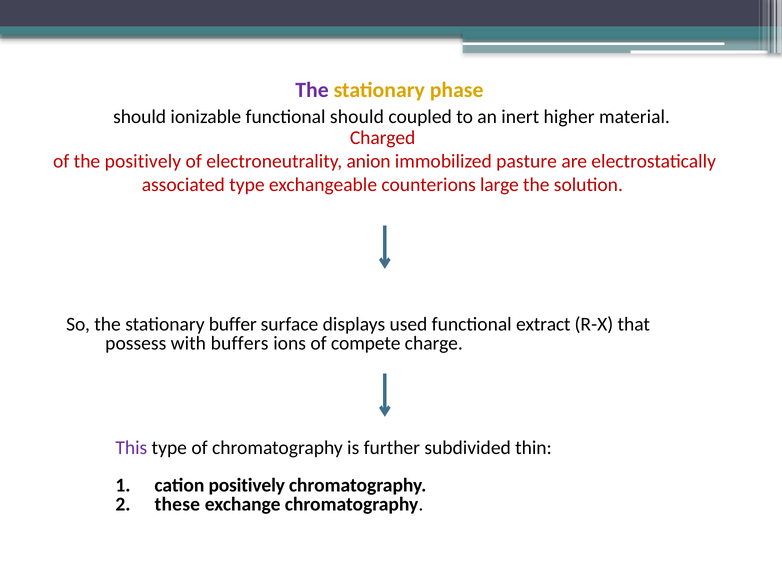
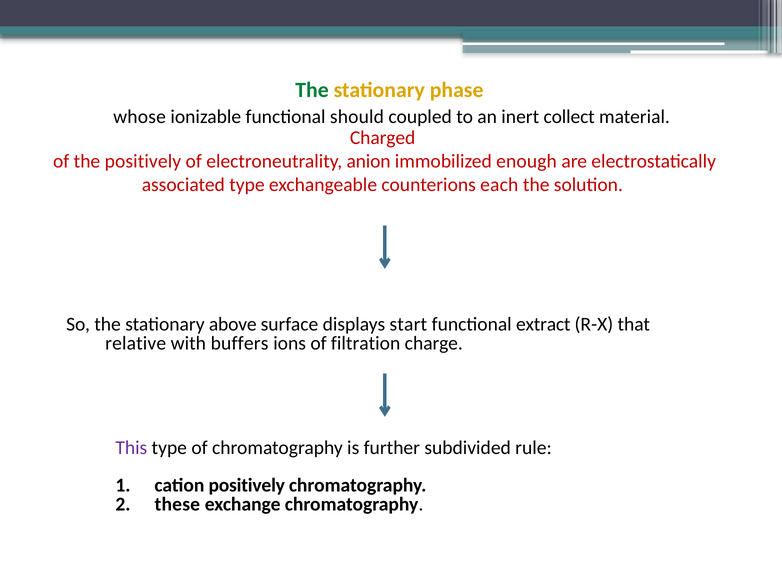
The at (312, 90) colour: purple -> green
should at (140, 117): should -> whose
higher: higher -> collect
pasture: pasture -> enough
large: large -> each
buffer: buffer -> above
used: used -> start
possess: possess -> relative
compete: compete -> filtration
thin: thin -> rule
